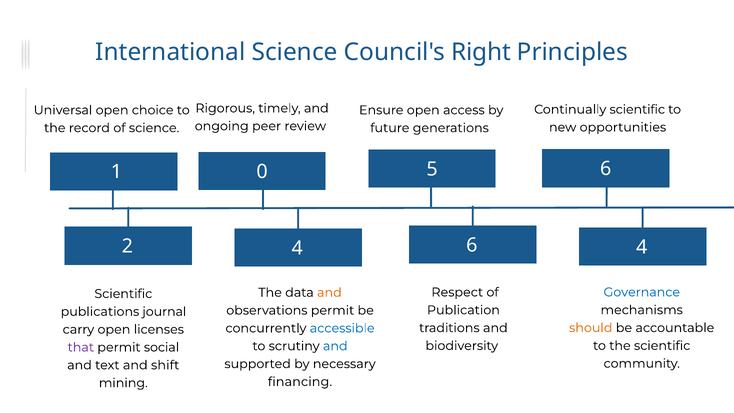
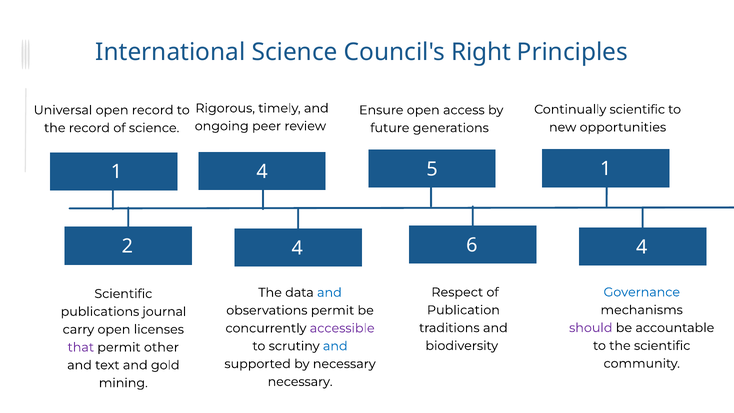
open choice: choice -> record
5 6: 6 -> 1
1 0: 0 -> 4
and at (329, 292) colour: orange -> blue
should colour: orange -> purple
accessible colour: blue -> purple
social: social -> other
shift: shift -> gold
financing at (300, 382): financing -> necessary
